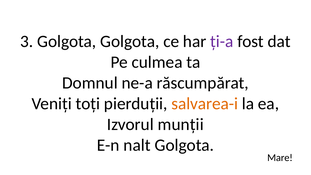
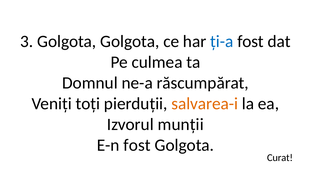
ți-a colour: purple -> blue
E-n nalt: nalt -> fost
Mare: Mare -> Curat
